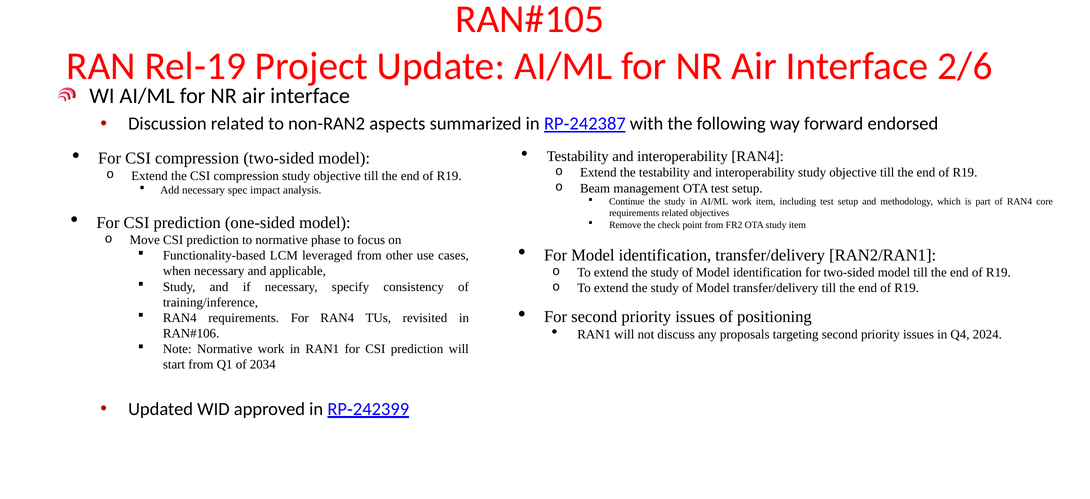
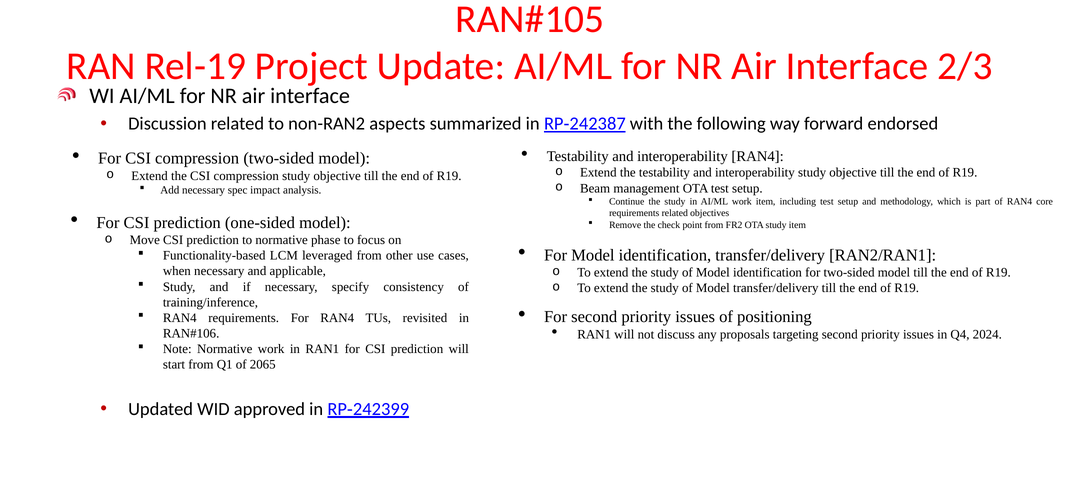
2/6: 2/6 -> 2/3
2034: 2034 -> 2065
